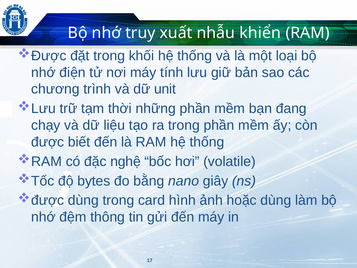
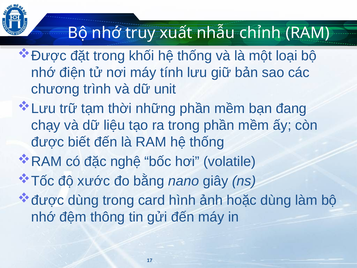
khiển: khiển -> chỉnh
bytes: bytes -> xước
